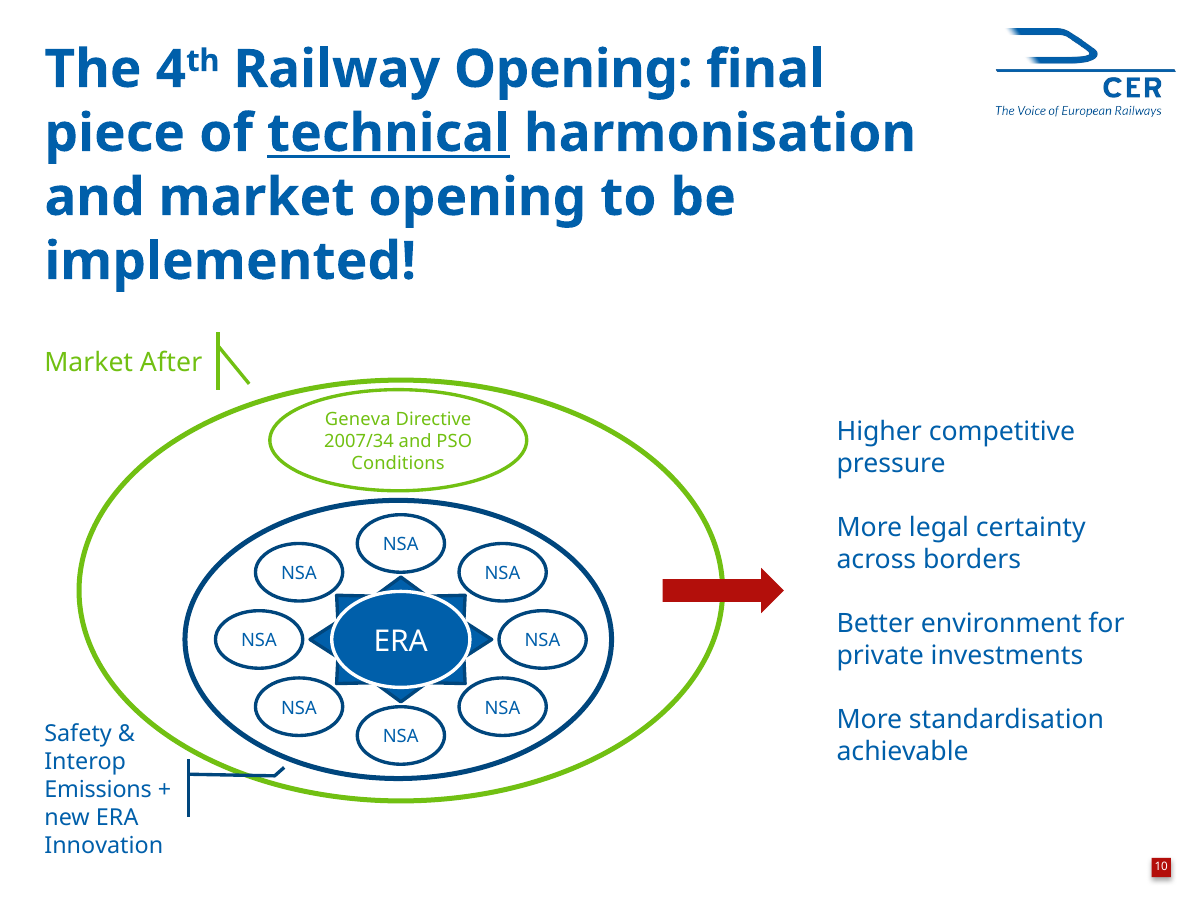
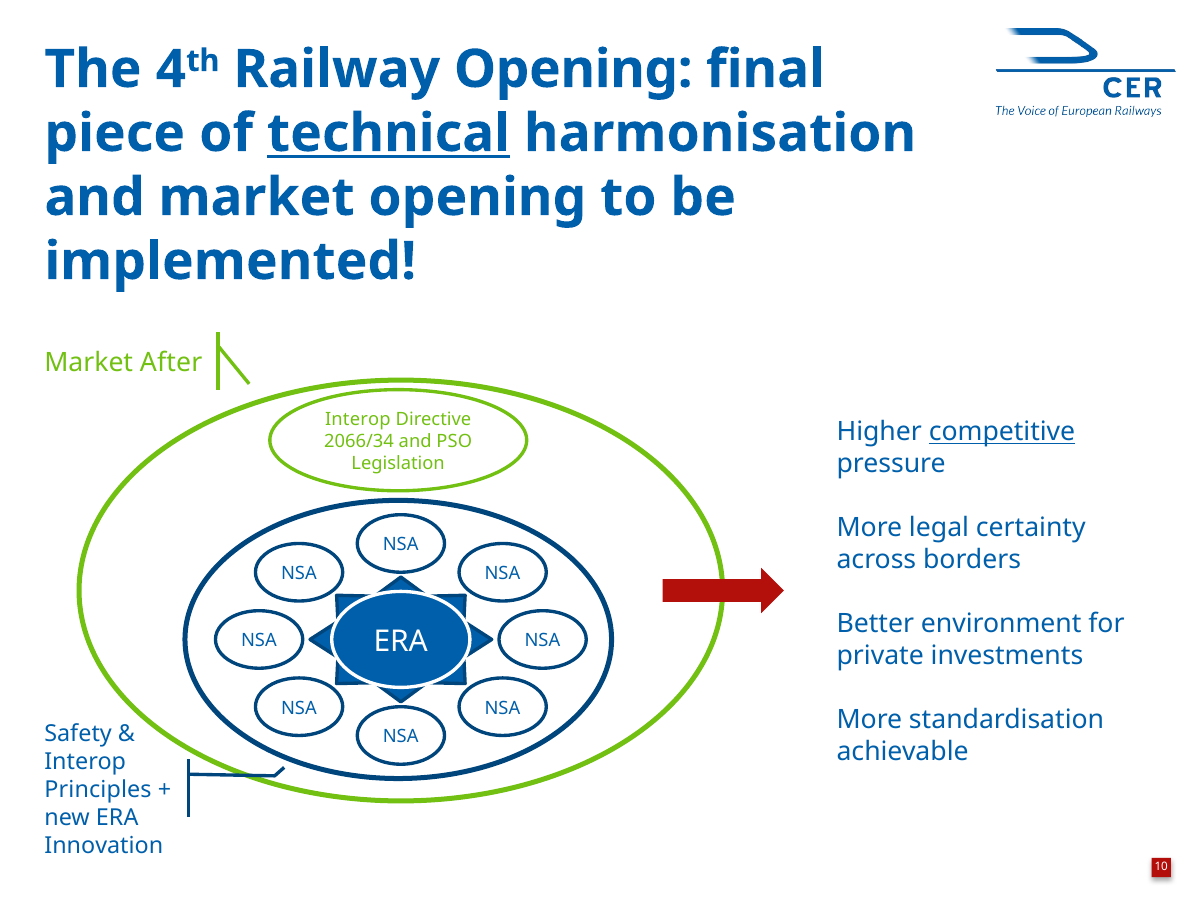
Geneva at (358, 419): Geneva -> Interop
competitive underline: none -> present
2007/34: 2007/34 -> 2066/34
Conditions: Conditions -> Legislation
Emissions: Emissions -> Principles
